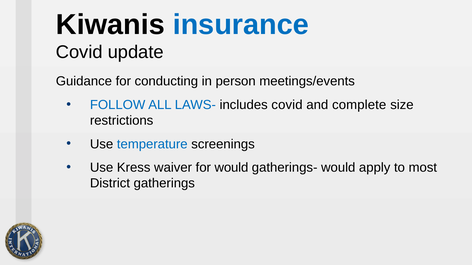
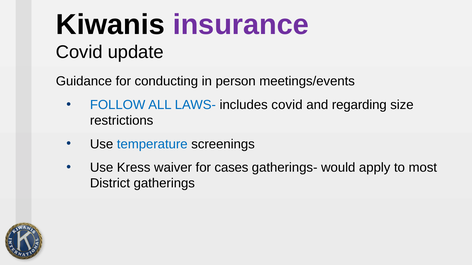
insurance colour: blue -> purple
complete: complete -> regarding
for would: would -> cases
